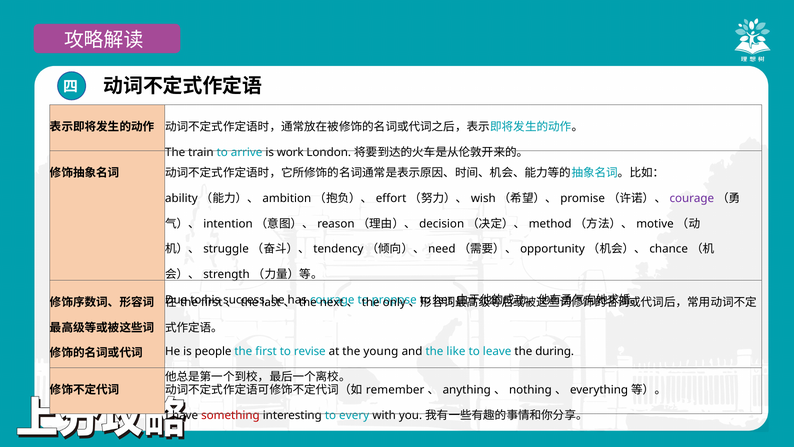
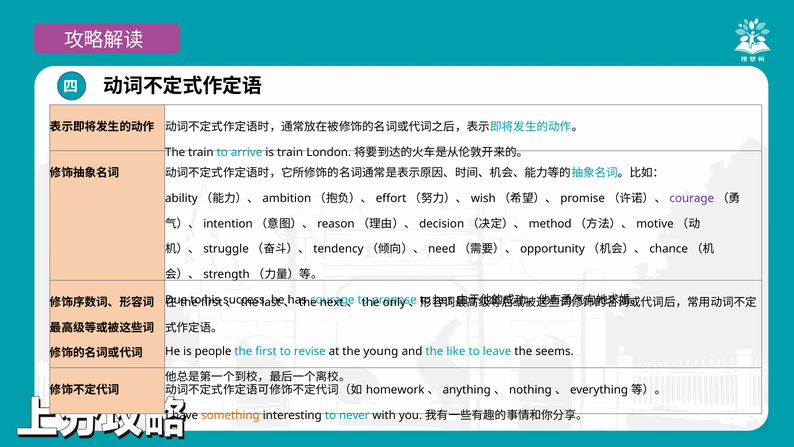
is work: work -> train
during: during -> seems
remember: remember -> homework
something colour: red -> orange
every: every -> never
